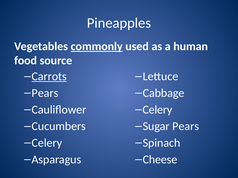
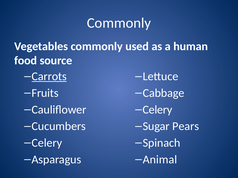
Pineapples at (119, 23): Pineapples -> Commonly
commonly at (97, 46) underline: present -> none
Pears at (45, 93): Pears -> Fruits
Cheese: Cheese -> Animal
